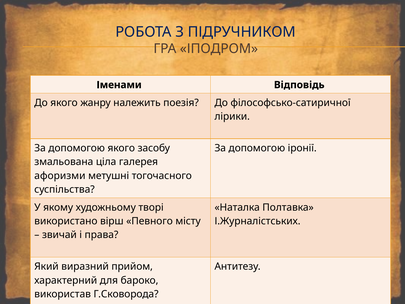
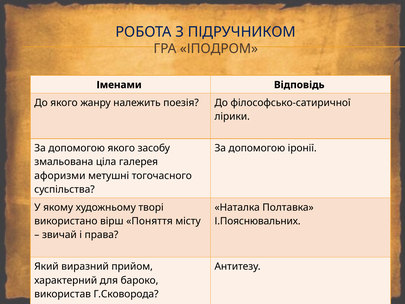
Певного: Певного -> Поняття
І.Журналістських: І.Журналістських -> І.Пояснювальних
